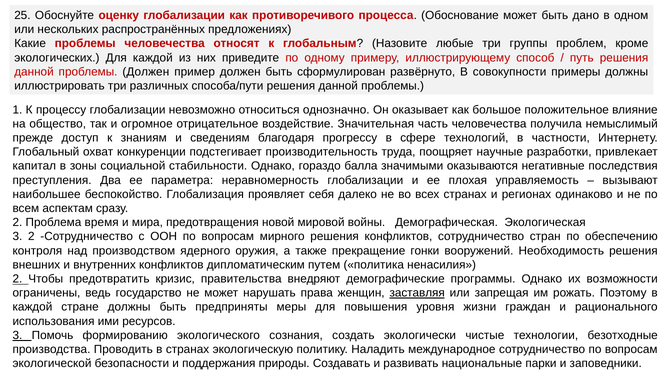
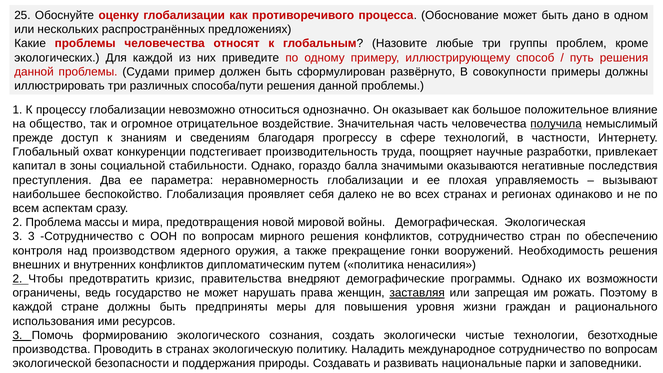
проблемы Должен: Должен -> Судами
получила underline: none -> present
время: время -> массы
3 2: 2 -> 3
